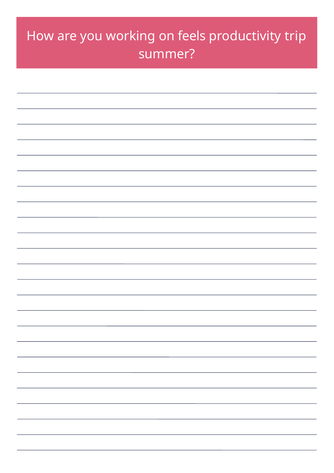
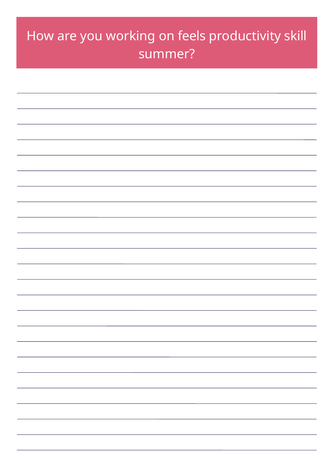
trip: trip -> skill
